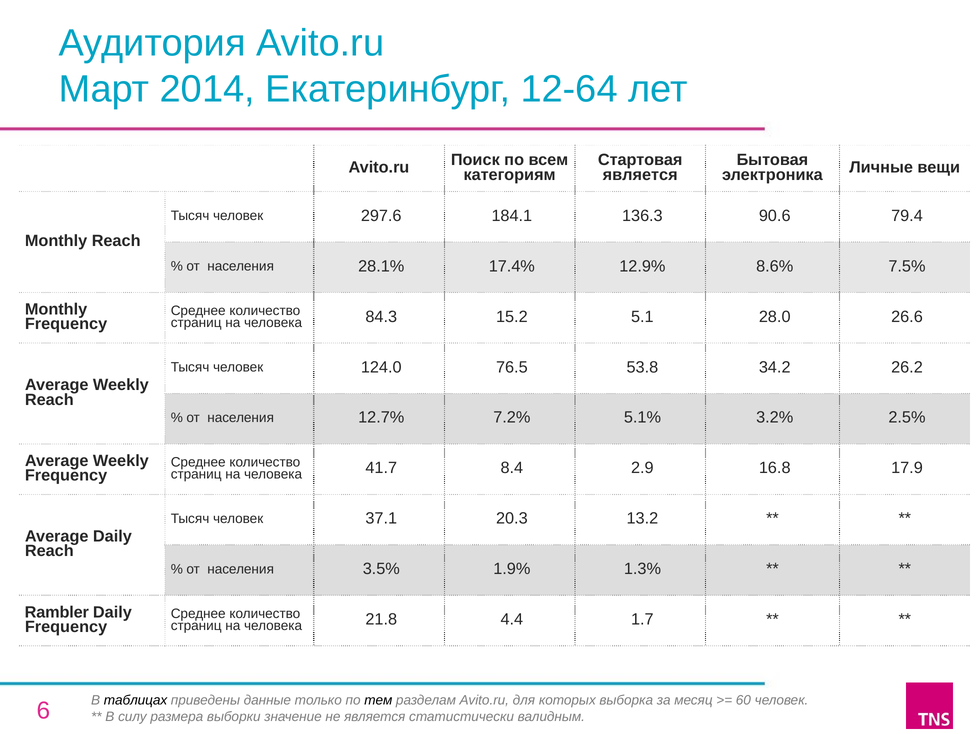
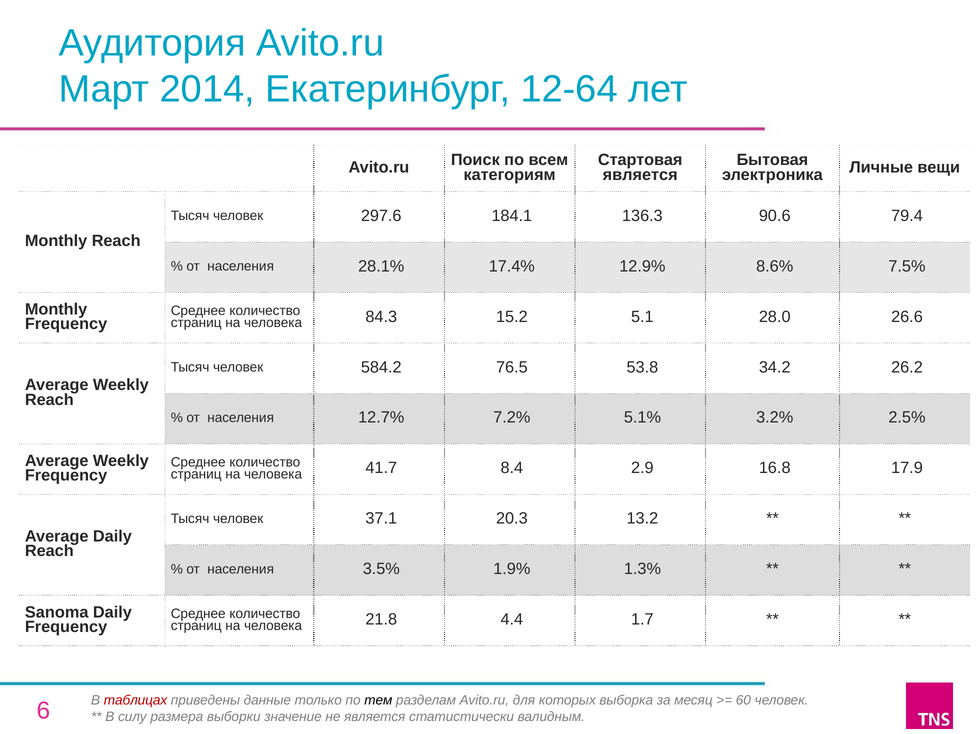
124.0: 124.0 -> 584.2
Rambler: Rambler -> Sanoma
таблицах colour: black -> red
